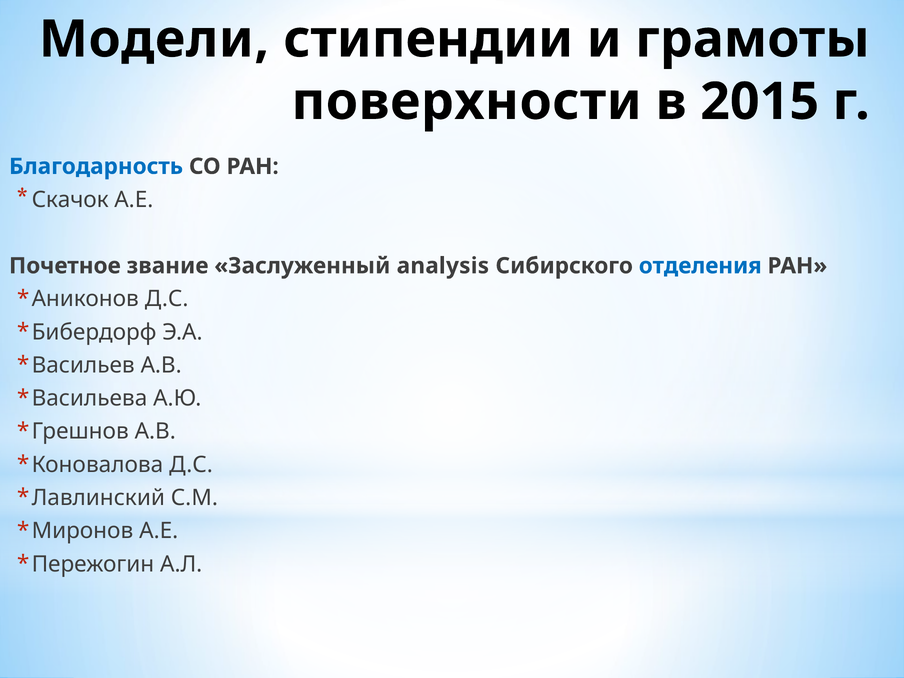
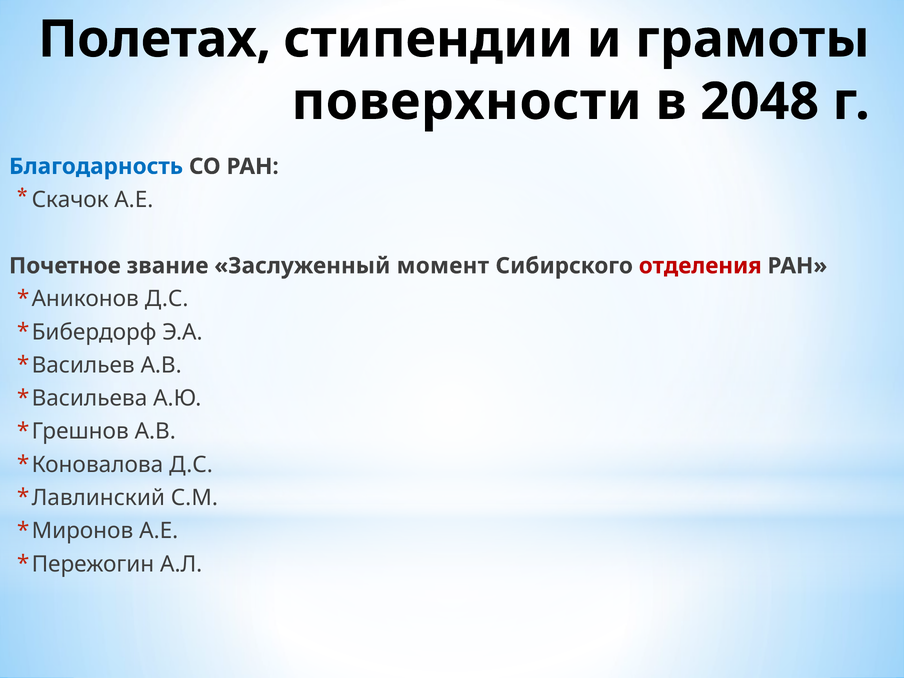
Модели: Модели -> Полетах
2015: 2015 -> 2048
analysis: analysis -> момент
отделения colour: blue -> red
